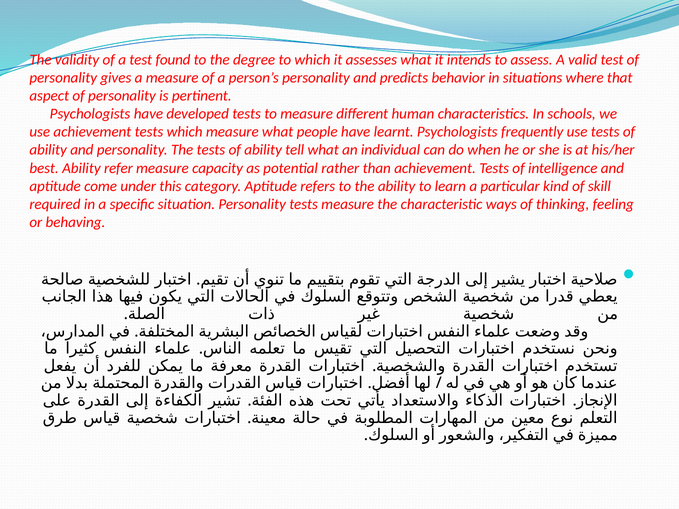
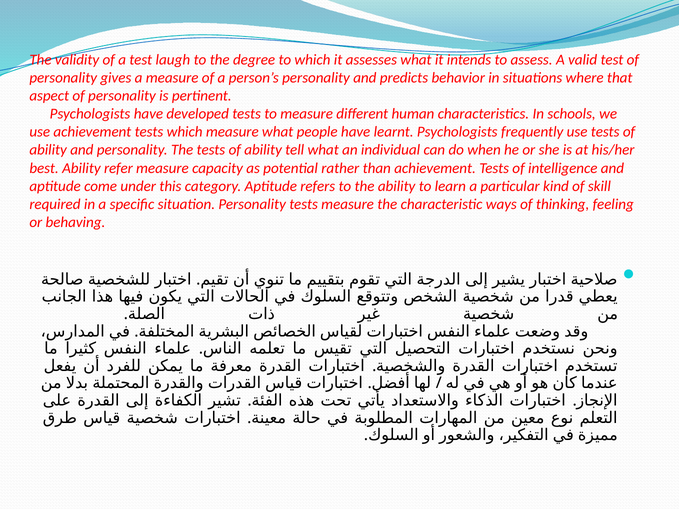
found: found -> laugh
